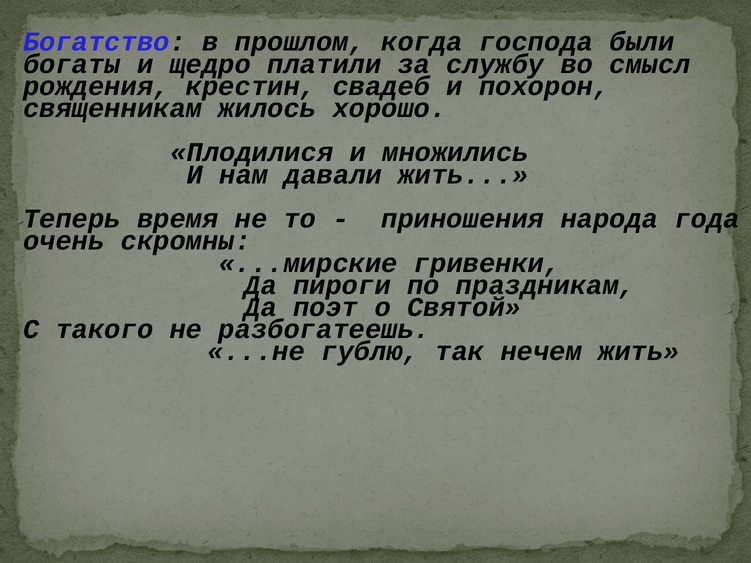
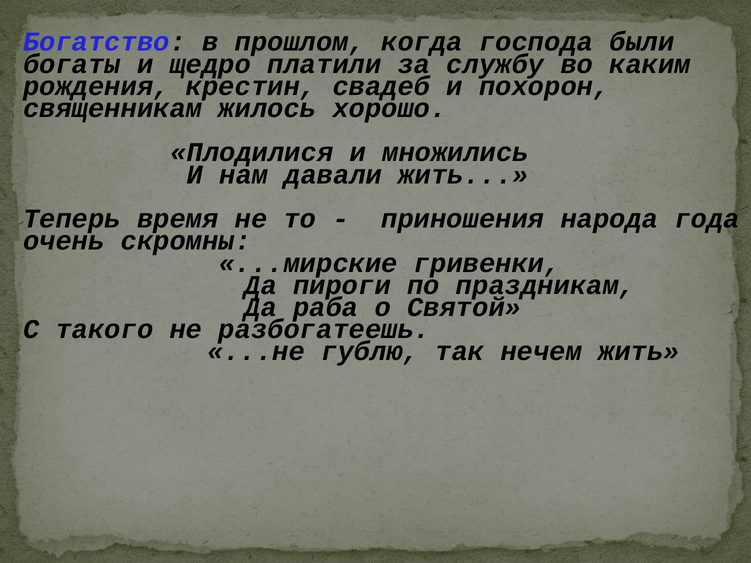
смысл: смысл -> каким
поэт: поэт -> раба
